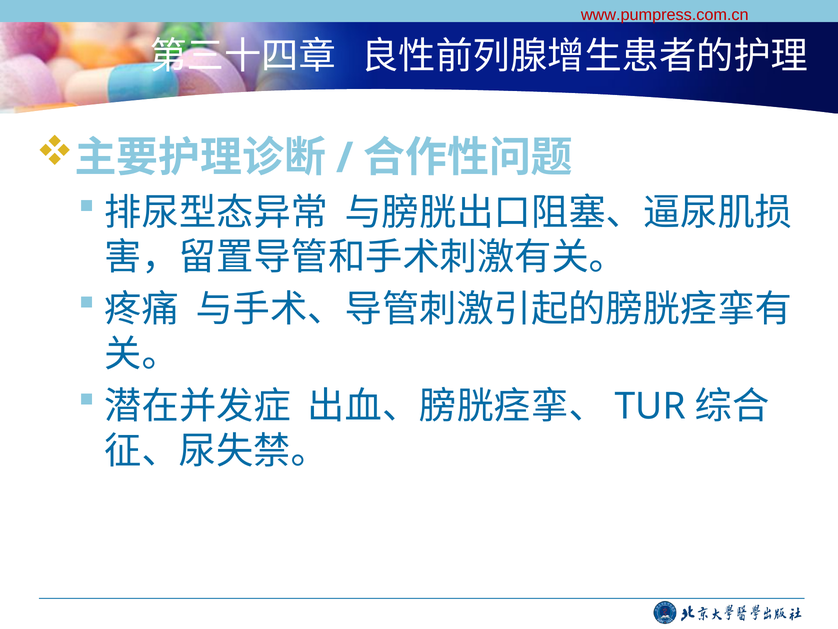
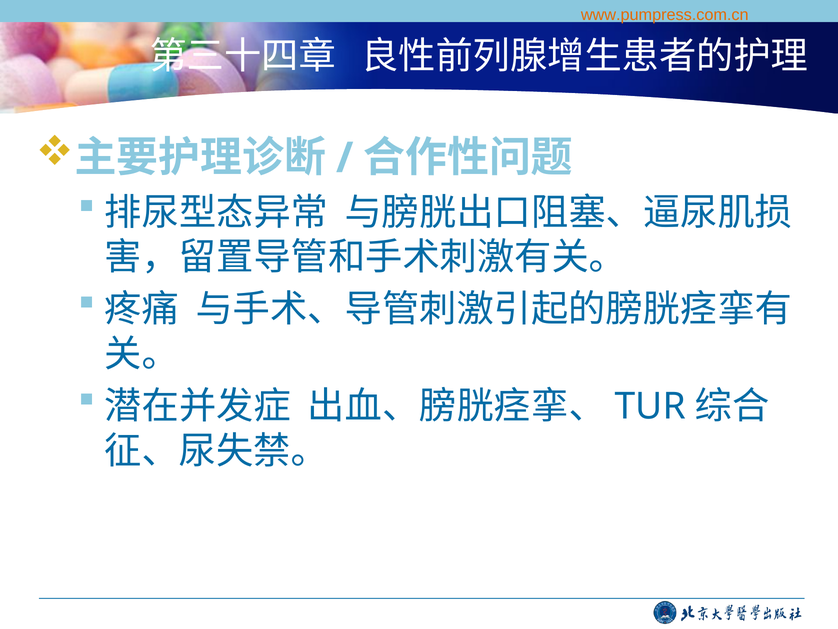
www.pumpress.com.cn colour: red -> orange
